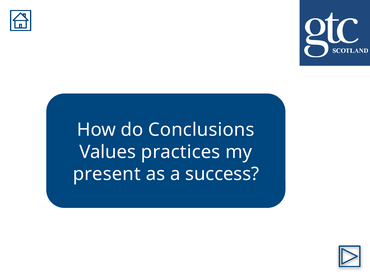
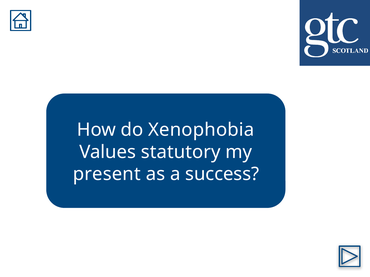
Conclusions: Conclusions -> Xenophobia
practices: practices -> statutory
